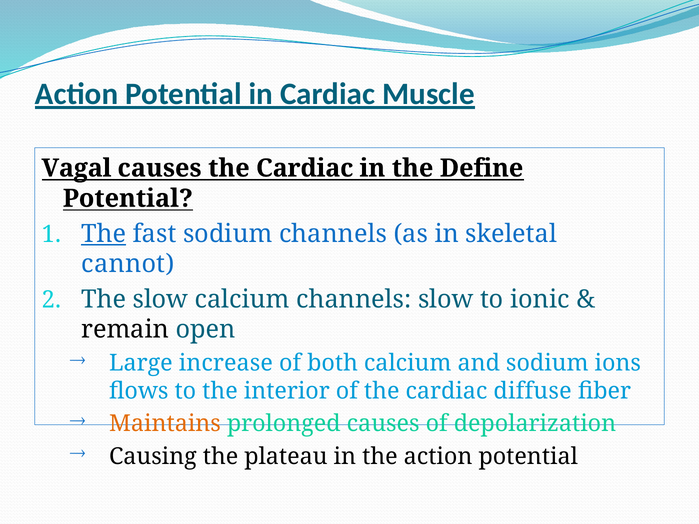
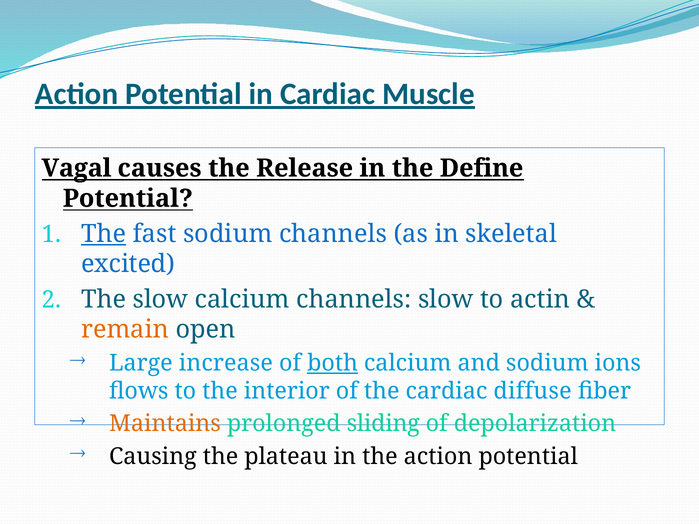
causes the Cardiac: Cardiac -> Release
cannot: cannot -> excited
ionic: ionic -> actin
remain colour: black -> orange
both underline: none -> present
prolonged causes: causes -> sliding
